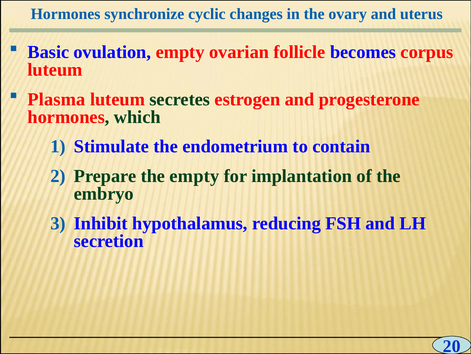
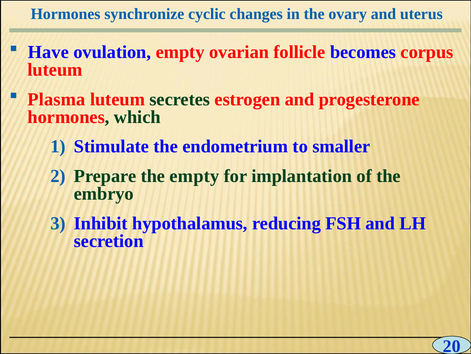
Basic: Basic -> Have
contain: contain -> smaller
